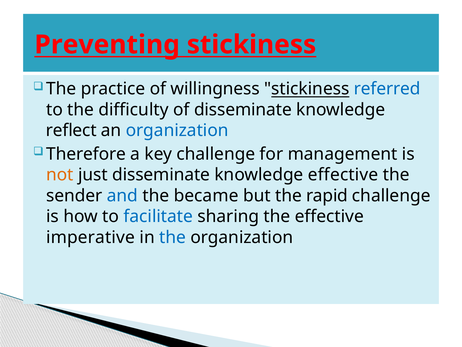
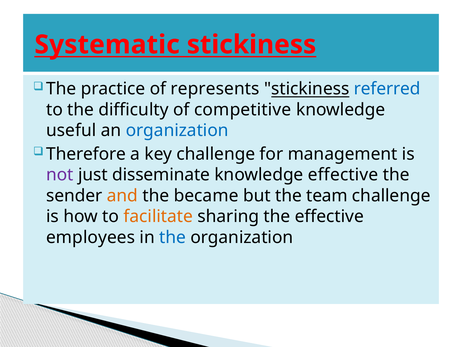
Preventing: Preventing -> Systematic
willingness: willingness -> represents
of disseminate: disseminate -> competitive
reflect: reflect -> useful
not colour: orange -> purple
and colour: blue -> orange
rapid: rapid -> team
facilitate colour: blue -> orange
imperative: imperative -> employees
